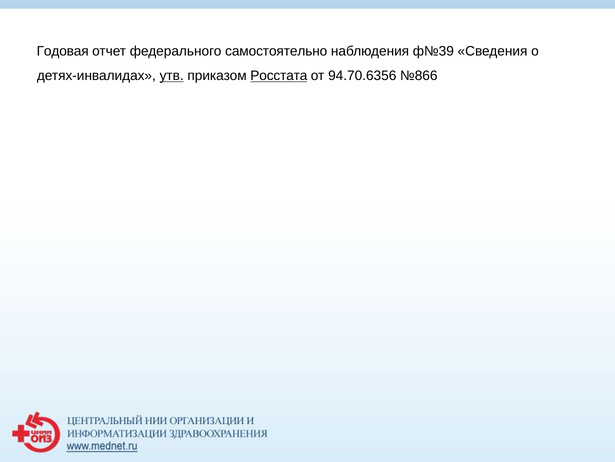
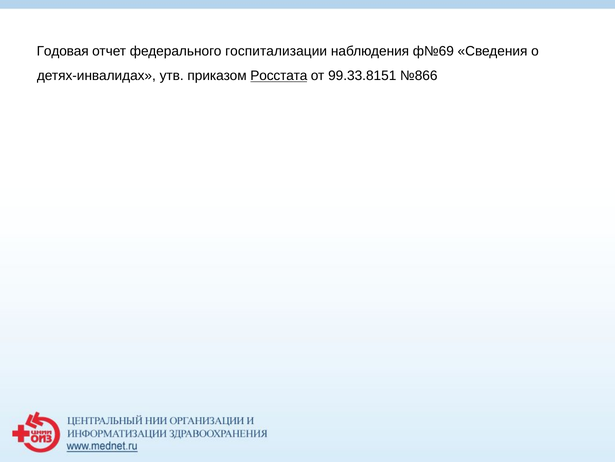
самостоятельно: самостоятельно -> госпитализации
ф№39: ф№39 -> ф№69
утв underline: present -> none
94.70.6356: 94.70.6356 -> 99.33.8151
